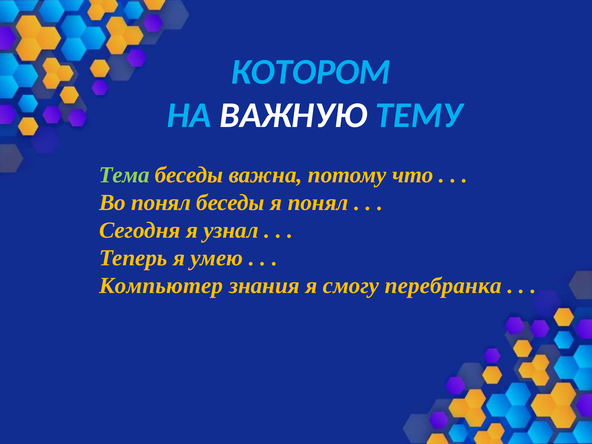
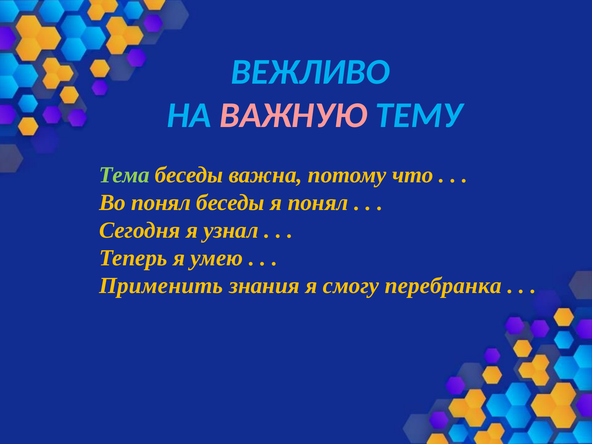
КОТОРОМ: КОТОРОМ -> ВЕЖЛИВО
ВАЖНУЮ colour: white -> pink
Компьютер: Компьютер -> Применить
